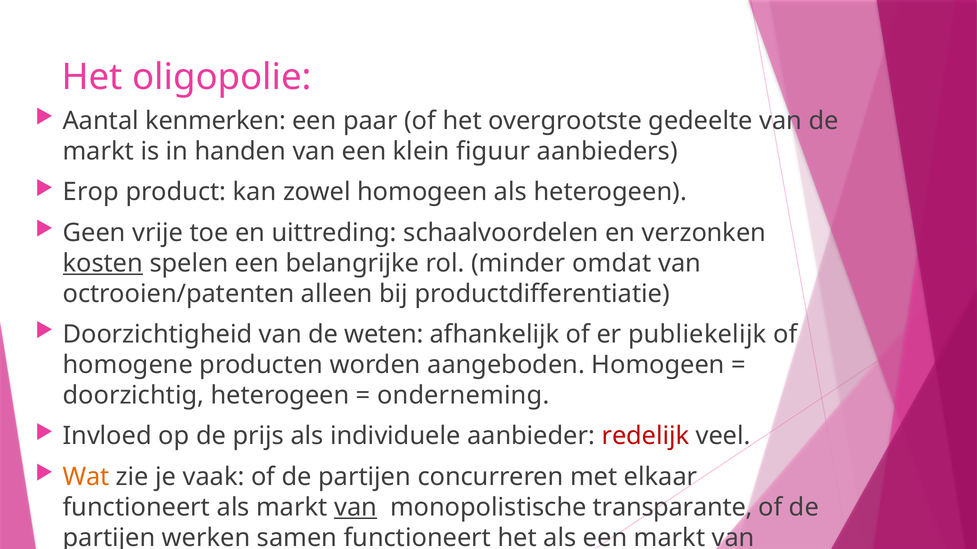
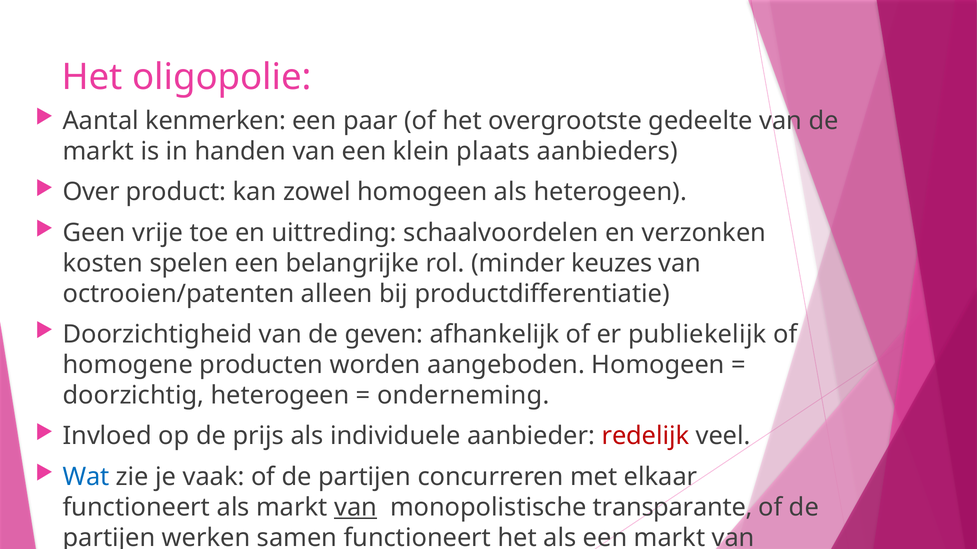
figuur: figuur -> plaats
Erop: Erop -> Over
kosten underline: present -> none
omdat: omdat -> keuzes
weten: weten -> geven
Wat colour: orange -> blue
